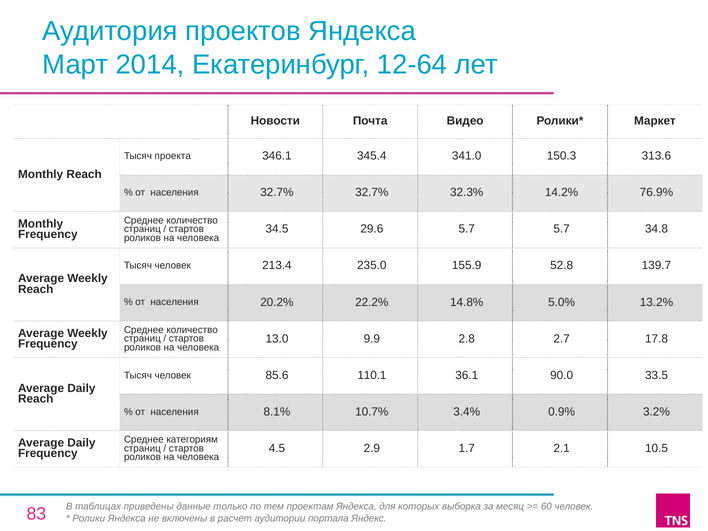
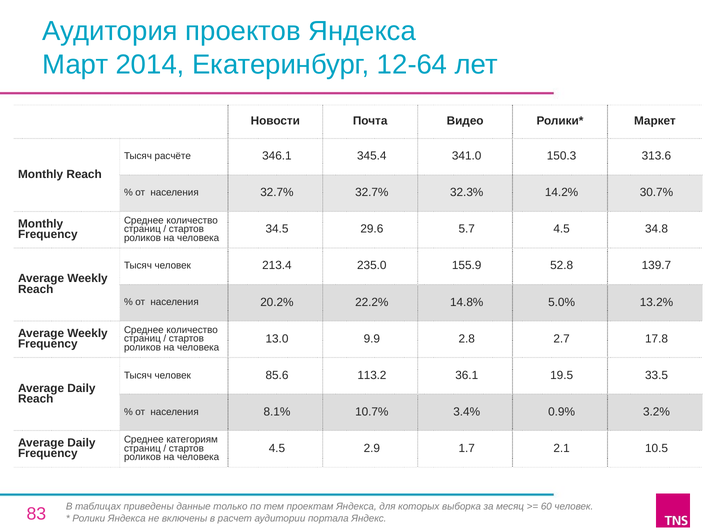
проекта: проекта -> расчёте
76.9%: 76.9% -> 30.7%
5.7 5.7: 5.7 -> 4.5
110.1: 110.1 -> 113.2
90.0: 90.0 -> 19.5
